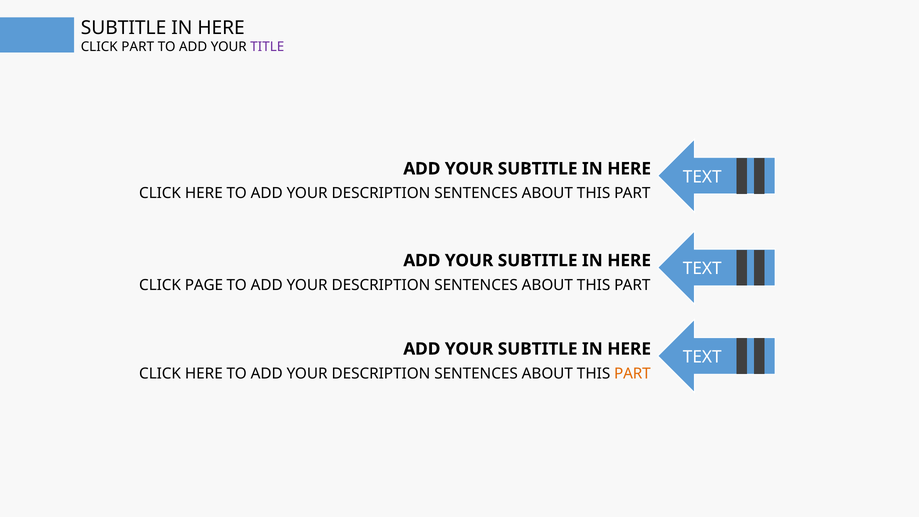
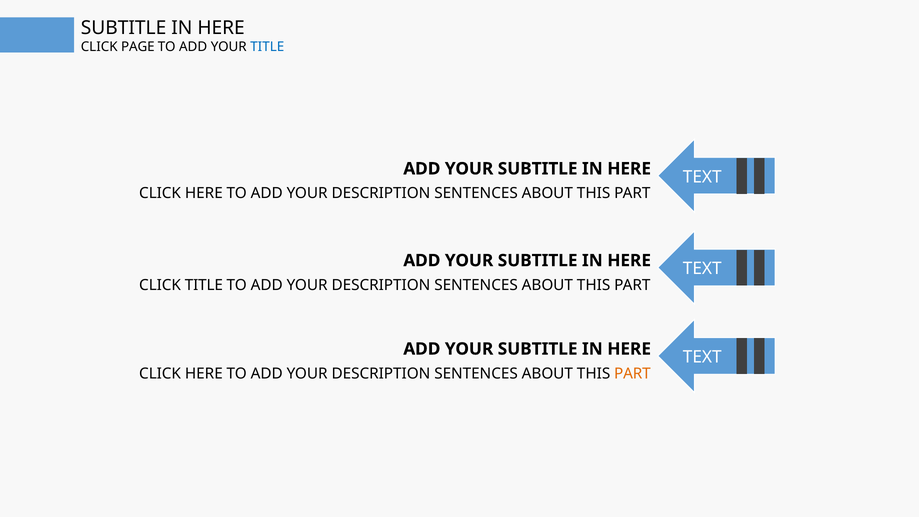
CLICK PART: PART -> PAGE
TITLE at (267, 47) colour: purple -> blue
CLICK PAGE: PAGE -> TITLE
